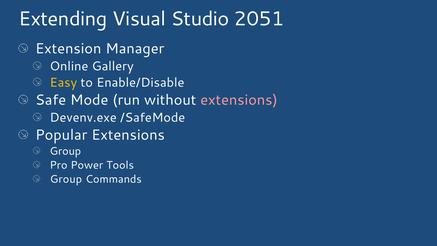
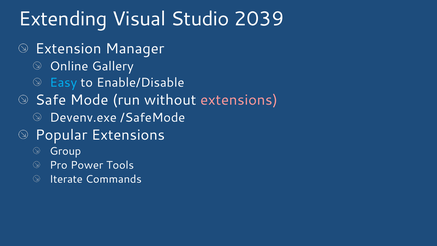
2051: 2051 -> 2039
Easy colour: yellow -> light blue
Group at (66, 179): Group -> Iterate
